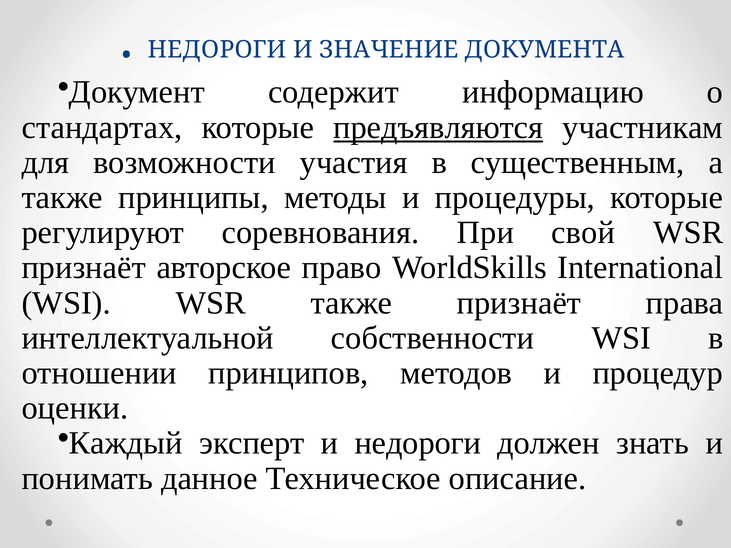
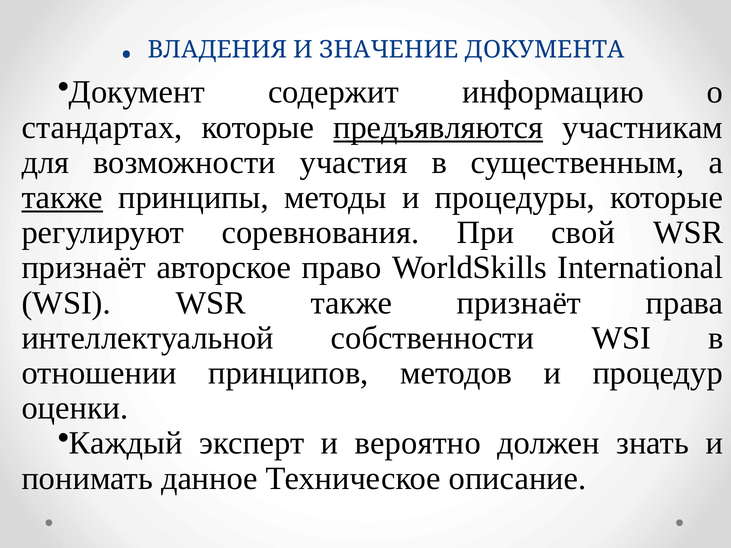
НЕДОРОГИ at (217, 50): НЕДОРОГИ -> ВЛАДЕНИЯ
также at (62, 198) underline: none -> present
и недороги: недороги -> вероятно
